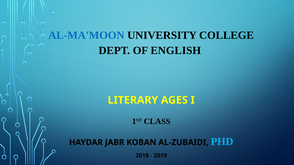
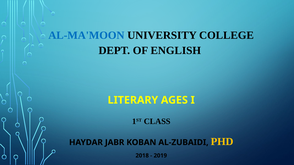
PHD colour: light blue -> yellow
